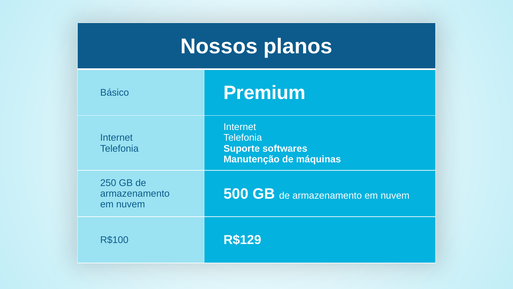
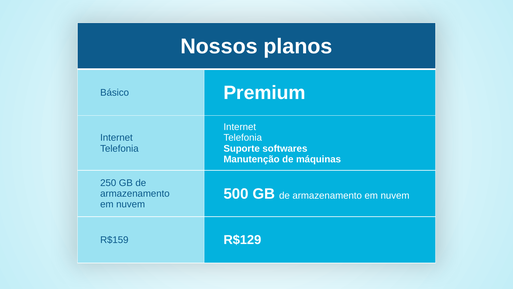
R$100: R$100 -> R$159
